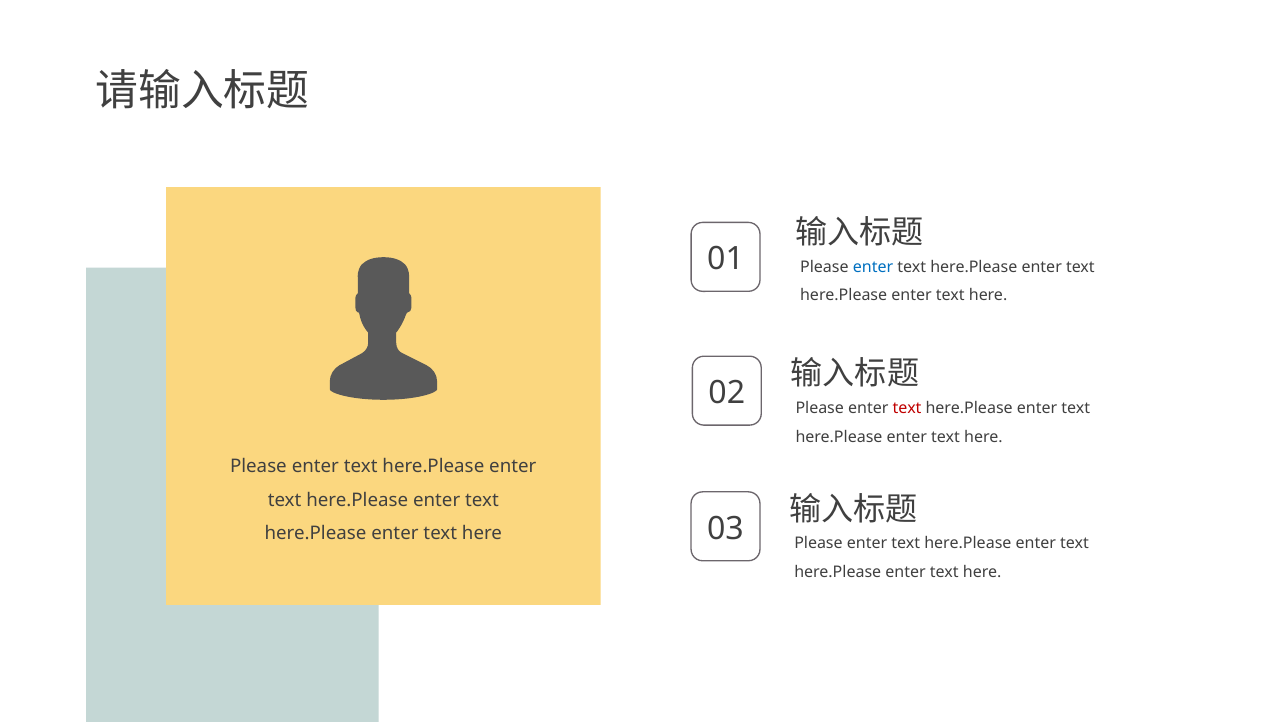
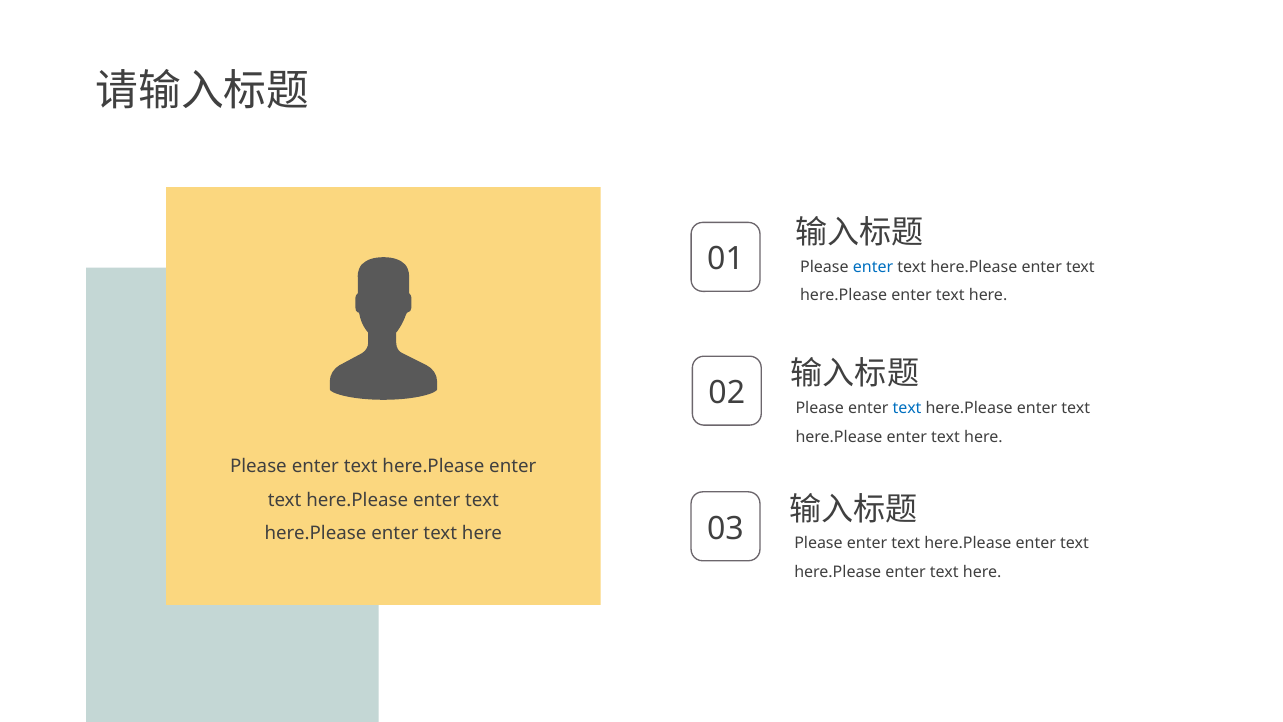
text at (907, 408) colour: red -> blue
